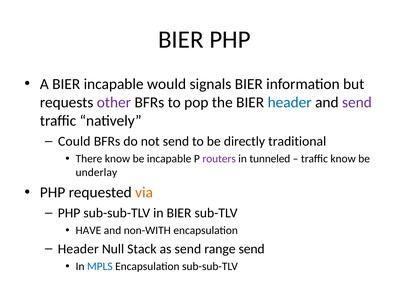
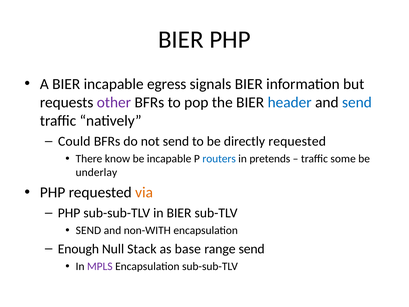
would: would -> egress
send at (357, 102) colour: purple -> blue
directly traditional: traditional -> requested
routers colour: purple -> blue
tunneled: tunneled -> pretends
traffic know: know -> some
HAVE at (88, 230): HAVE -> SEND
Header at (78, 249): Header -> Enough
as send: send -> base
MPLS colour: blue -> purple
